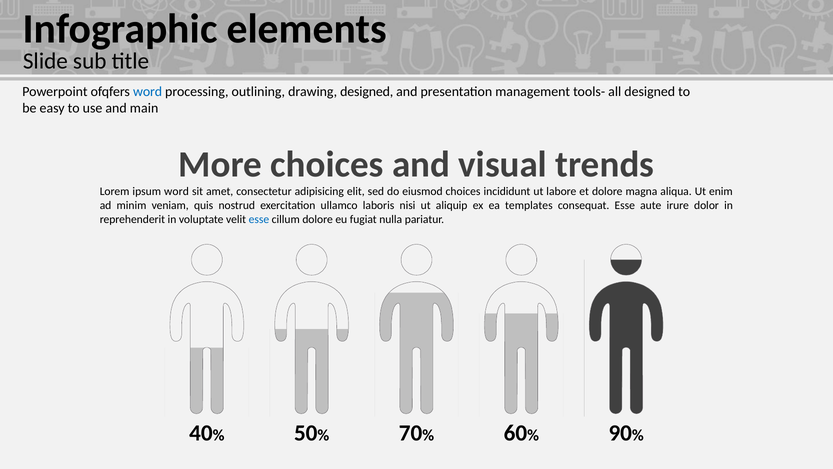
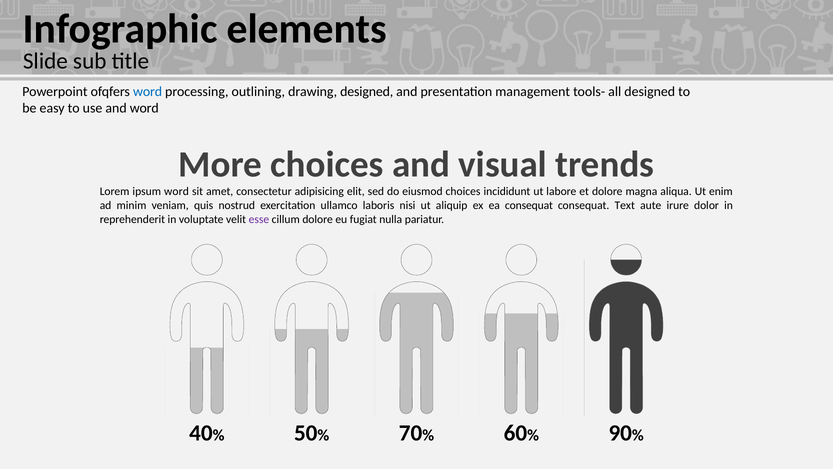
and main: main -> word
ea templates: templates -> consequat
consequat Esse: Esse -> Text
esse at (259, 219) colour: blue -> purple
